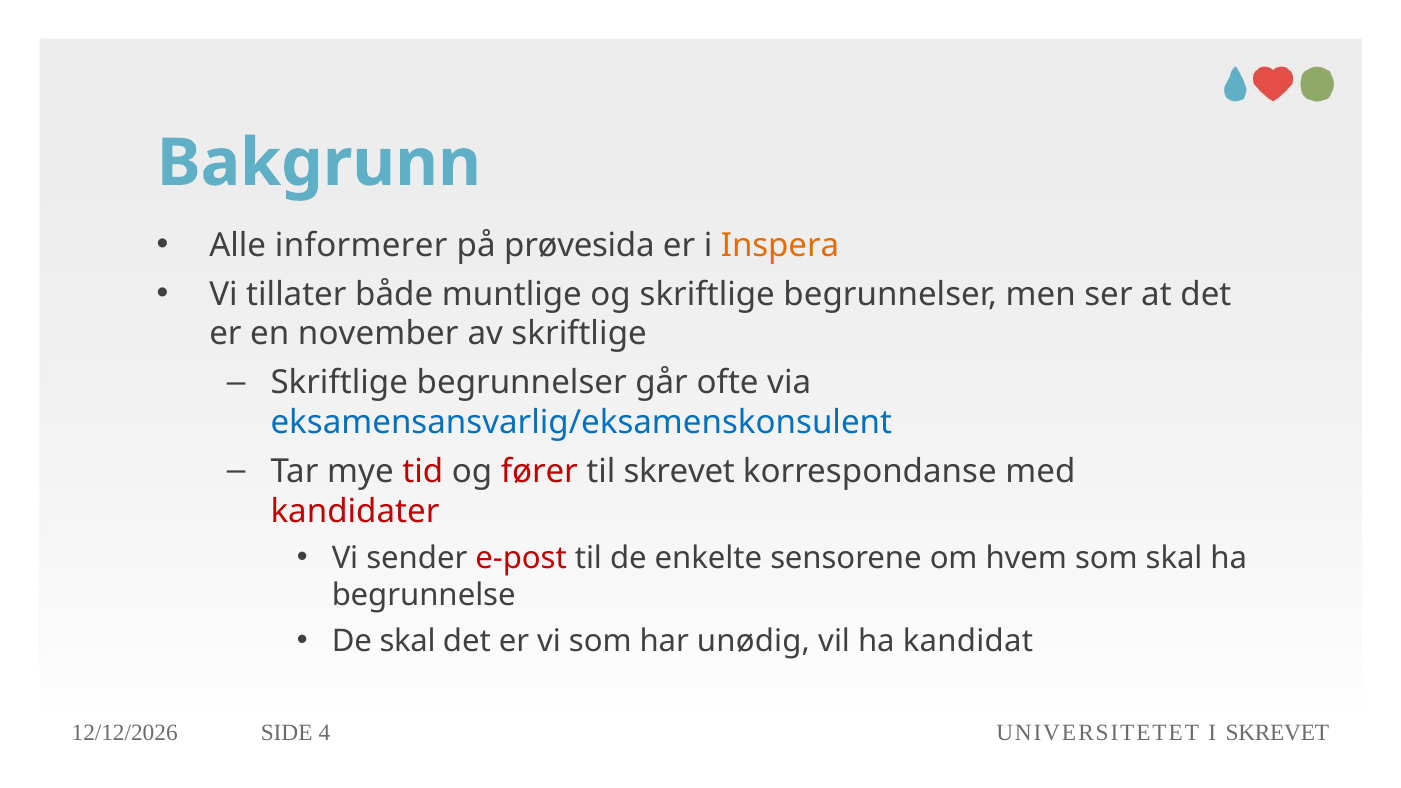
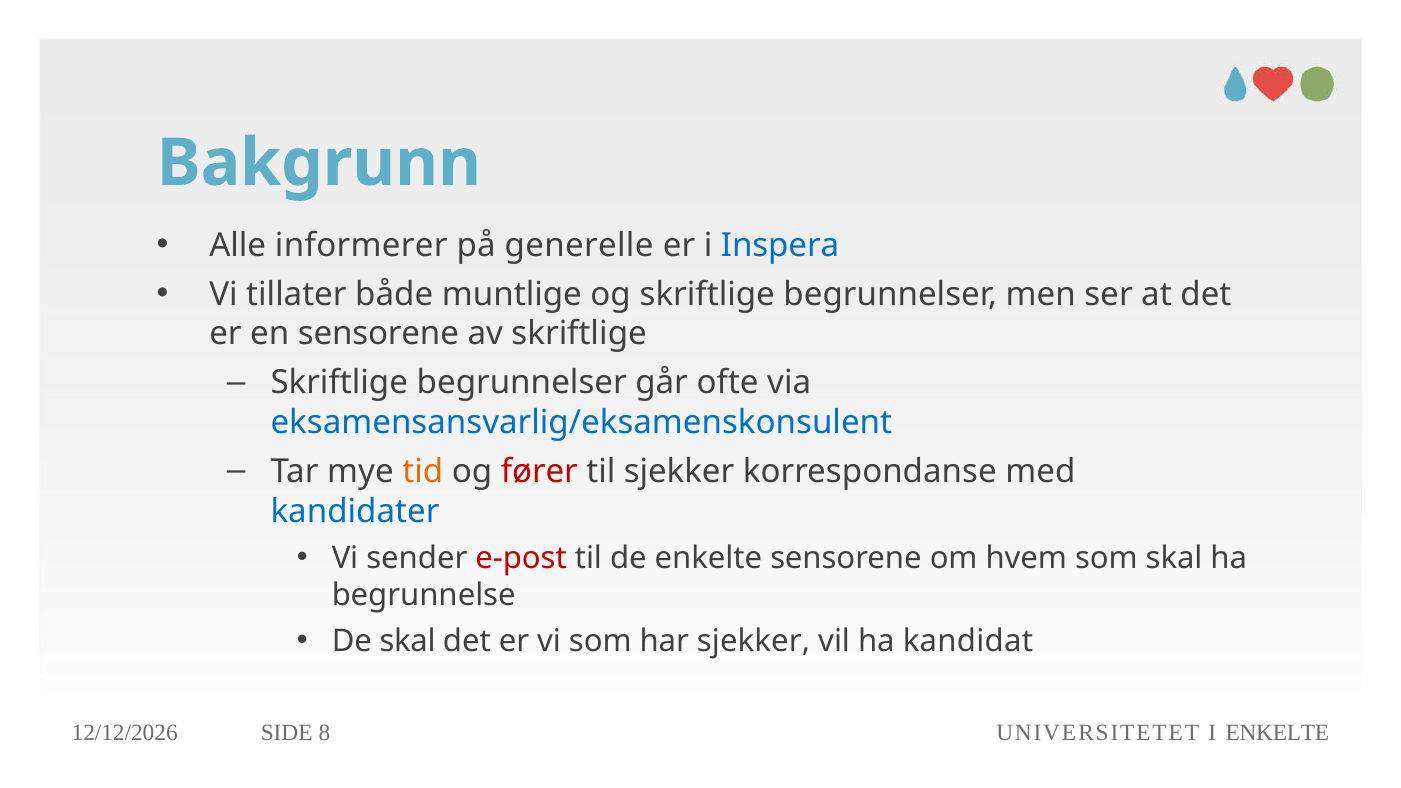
prøvesida: prøvesida -> generelle
Inspera colour: orange -> blue
en november: november -> sensorene
tid colour: red -> orange
til skrevet: skrevet -> sjekker
kandidater colour: red -> blue
har unødig: unødig -> sjekker
4: 4 -> 8
I SKREVET: SKREVET -> ENKELTE
